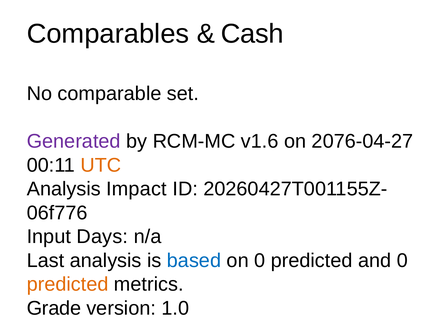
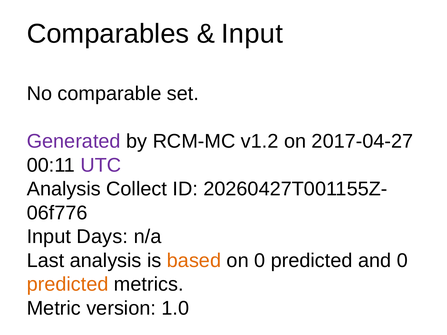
Cash at (252, 34): Cash -> Input
v1.6: v1.6 -> v1.2
2076-04-27: 2076-04-27 -> 2017-04-27
UTC colour: orange -> purple
Impact: Impact -> Collect
based colour: blue -> orange
Grade: Grade -> Metric
